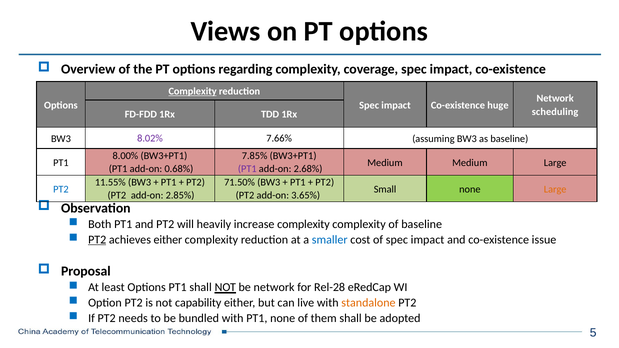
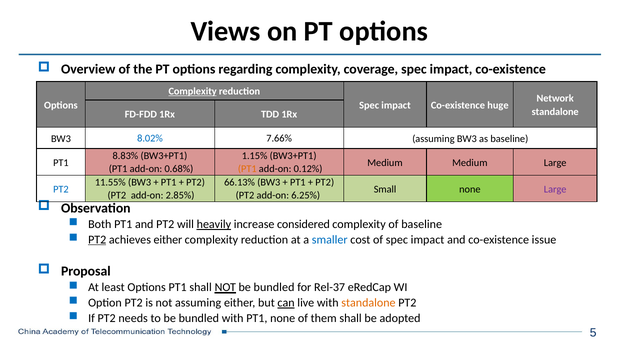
scheduling at (555, 112): scheduling -> standalone
8.02% colour: purple -> blue
8.00%: 8.00% -> 8.83%
7.85%: 7.85% -> 1.15%
PT1 at (247, 169) colour: purple -> orange
2.68%: 2.68% -> 0.12%
71.50%: 71.50% -> 66.13%
Large at (555, 189) colour: orange -> purple
3.65%: 3.65% -> 6.25%
heavily underline: none -> present
increase complexity: complexity -> considered
NOT be network: network -> bundled
Rel-28: Rel-28 -> Rel-37
not capability: capability -> assuming
can underline: none -> present
